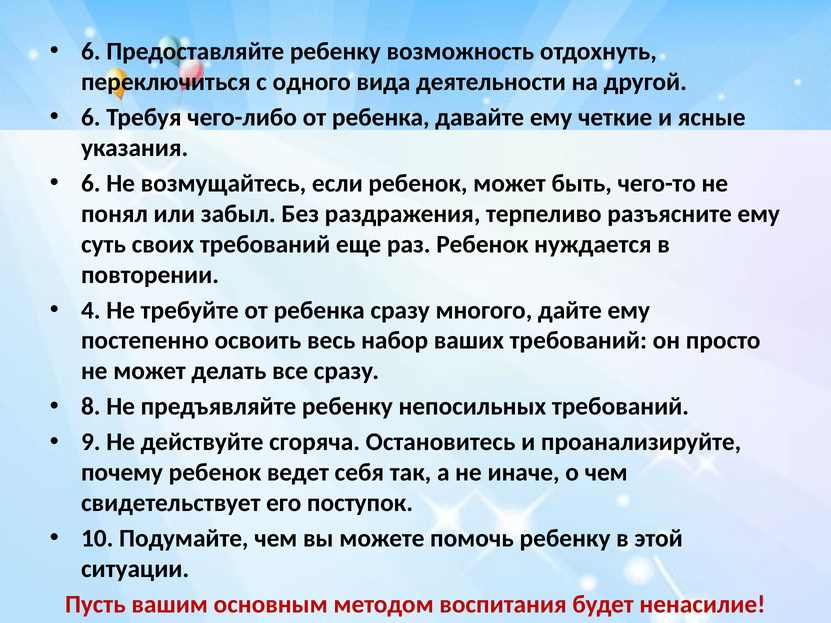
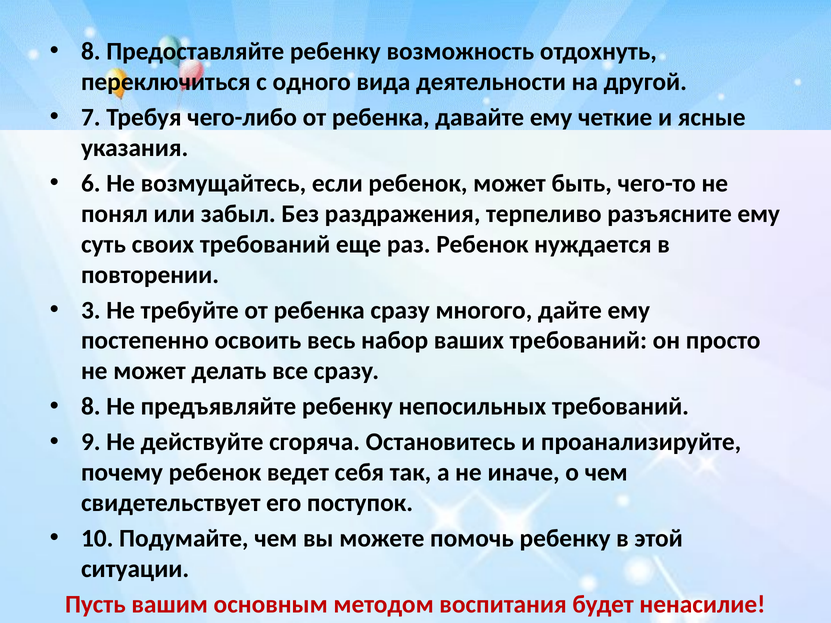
6 at (91, 51): 6 -> 8
6 at (91, 117): 6 -> 7
4: 4 -> 3
